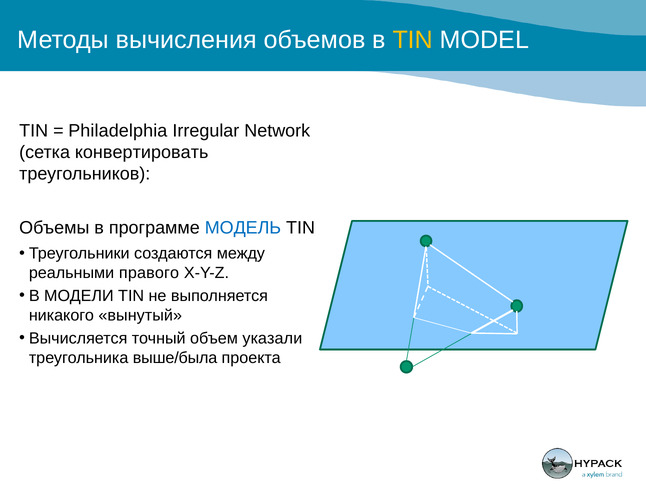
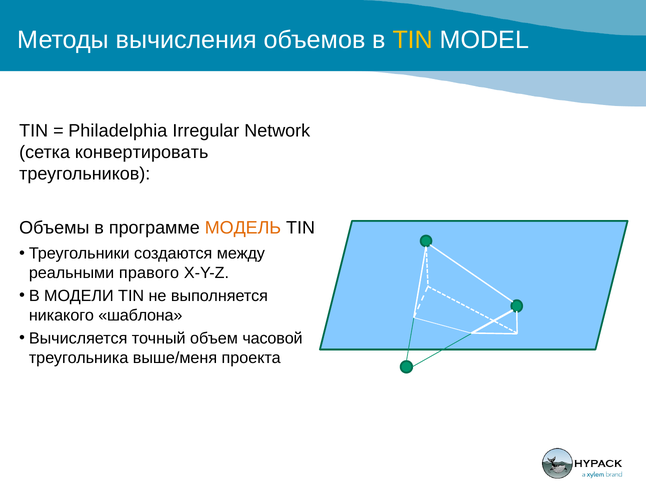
МОДЕЛЬ colour: blue -> orange
вынутый: вынутый -> шаблона
указали: указали -> часовой
выше/была: выше/была -> выше/меня
